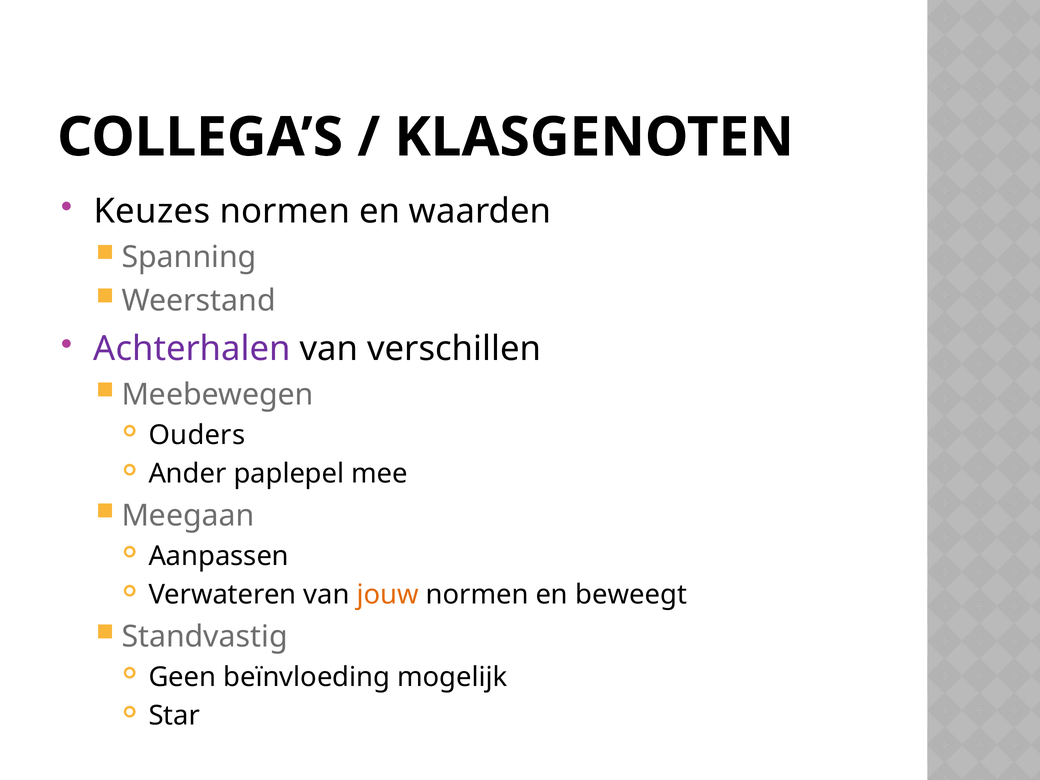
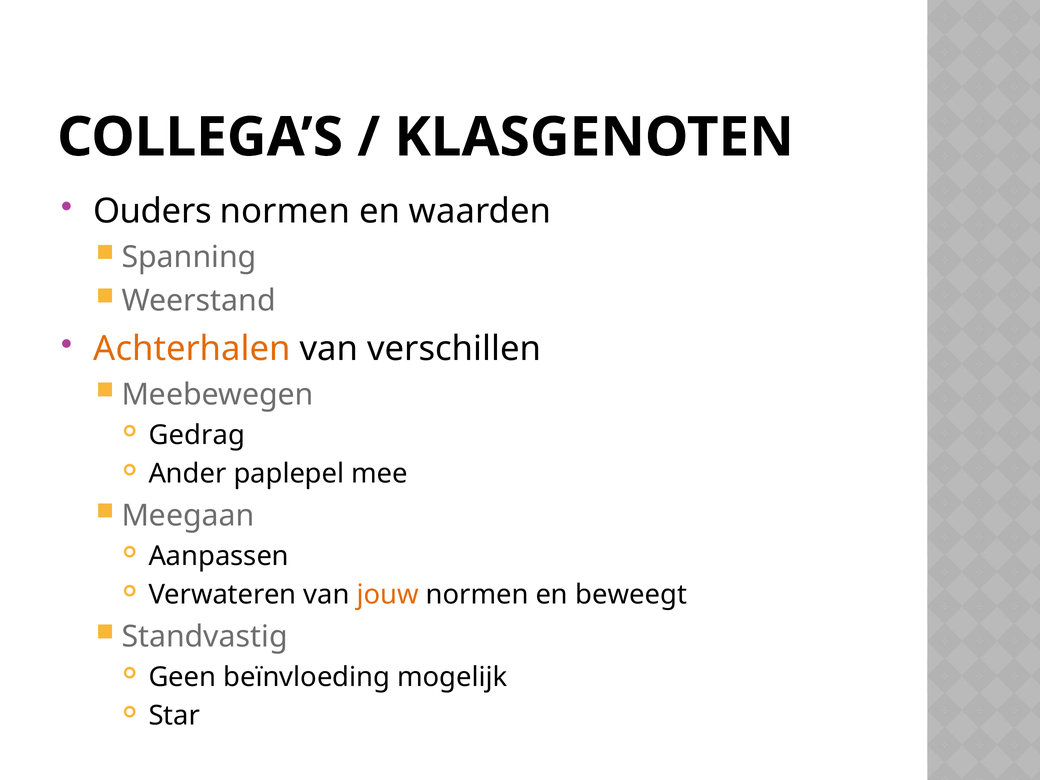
Keuzes: Keuzes -> Ouders
Achterhalen colour: purple -> orange
Ouders: Ouders -> Gedrag
